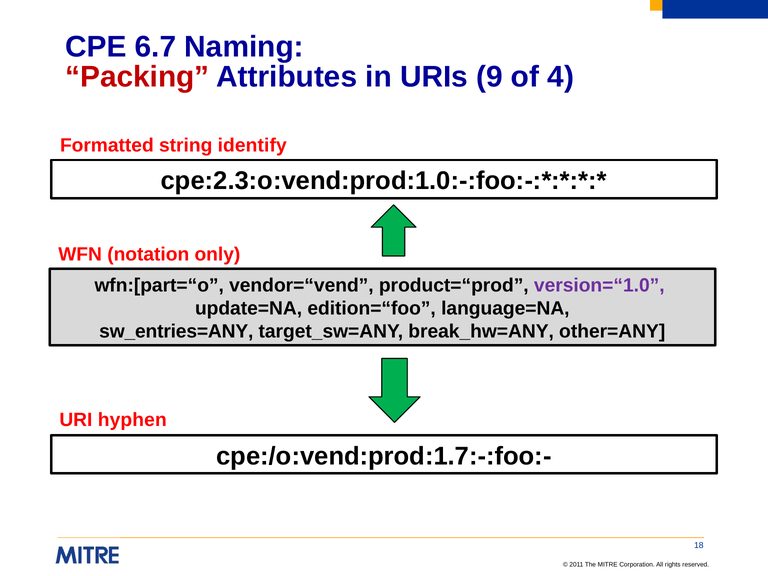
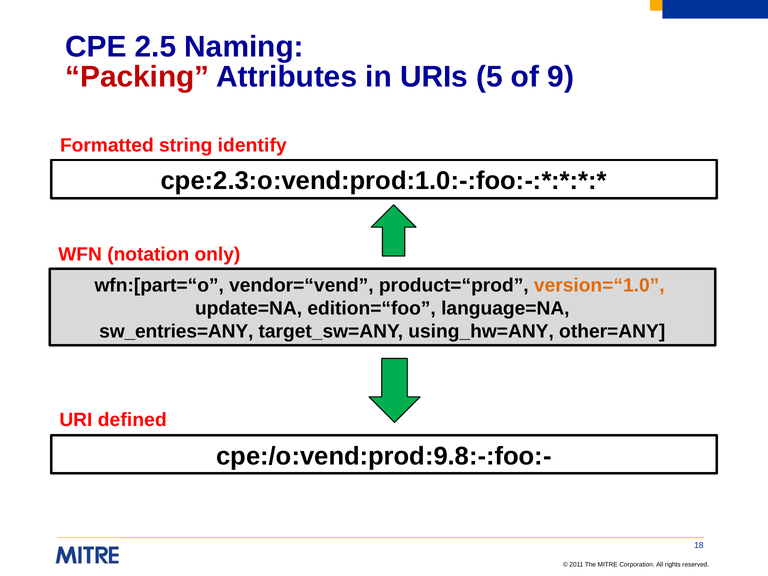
6.7: 6.7 -> 2.5
9: 9 -> 5
4: 4 -> 9
version=“1.0 colour: purple -> orange
break_hw=ANY: break_hw=ANY -> using_hw=ANY
hyphen: hyphen -> defined
cpe:/o:vend:prod:1.7:-:foo:-: cpe:/o:vend:prod:1.7:-:foo:- -> cpe:/o:vend:prod:9.8:-:foo:-
